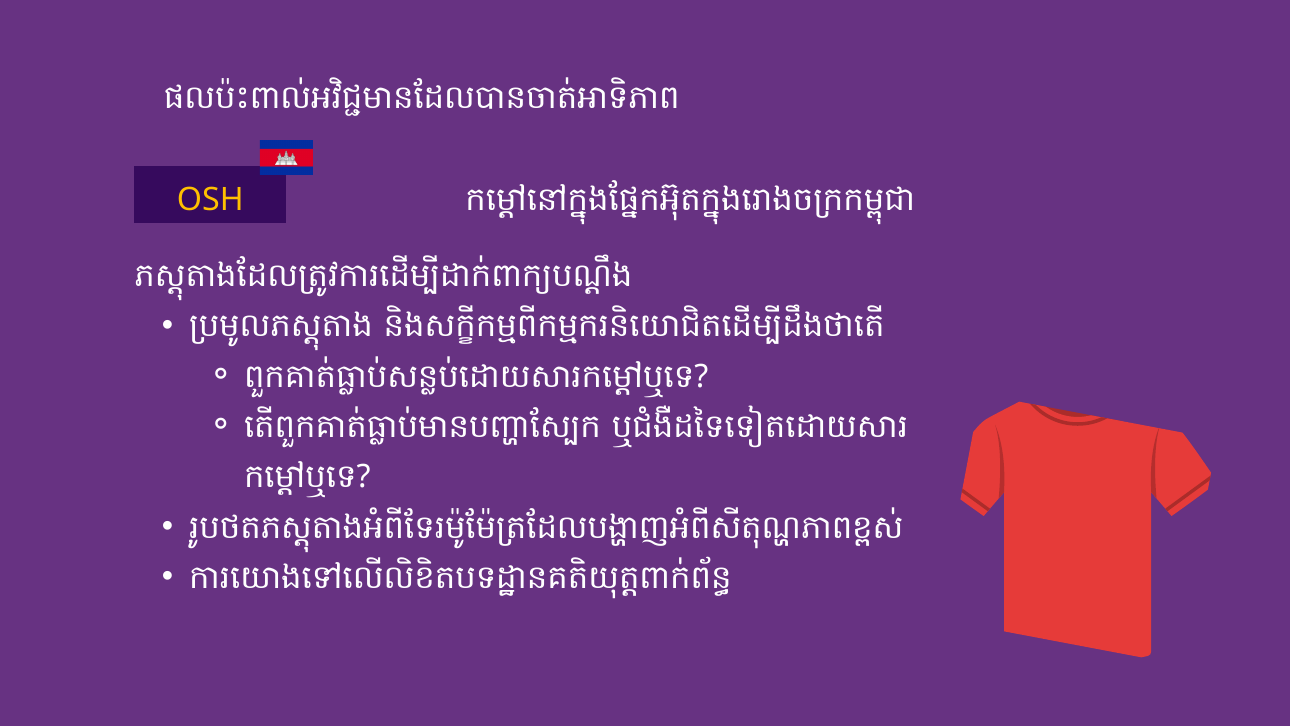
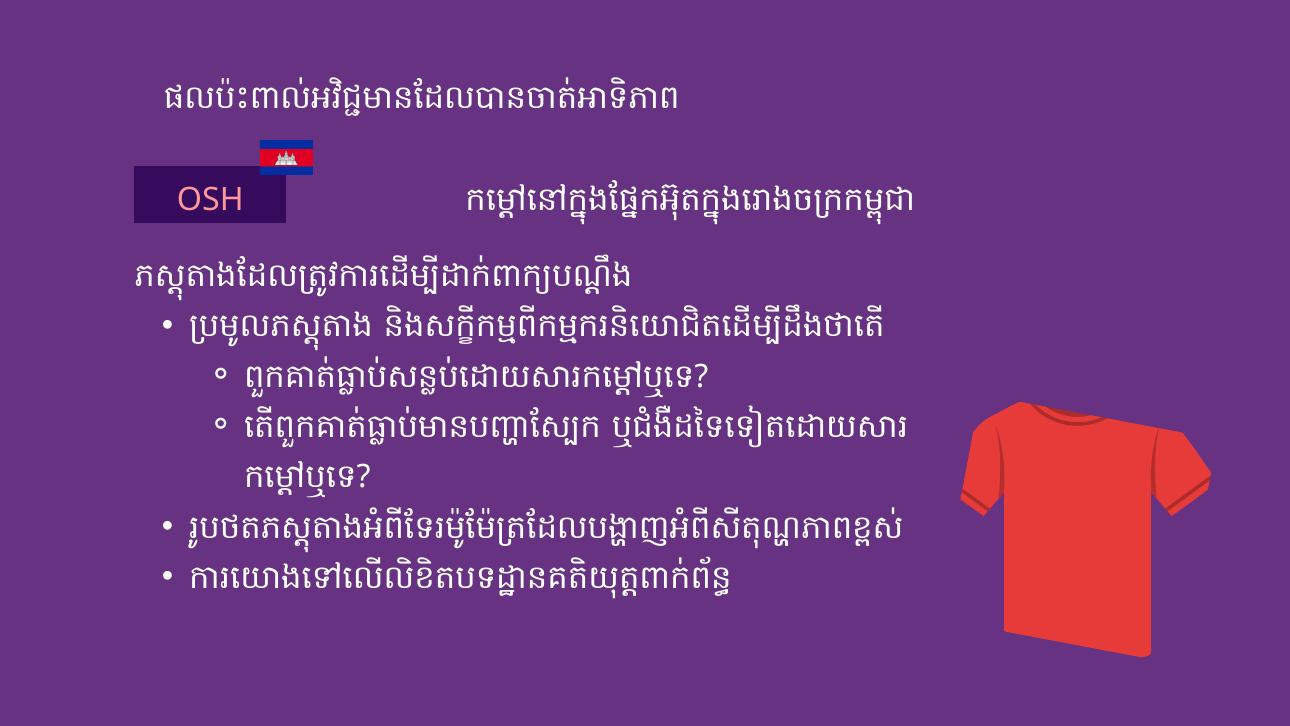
OSH colour: yellow -> pink
